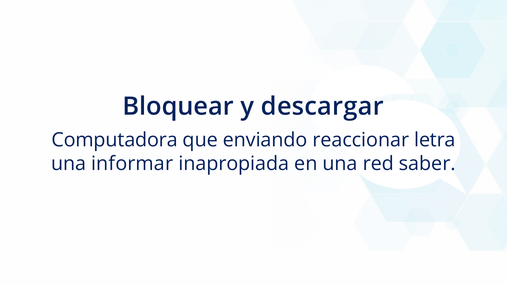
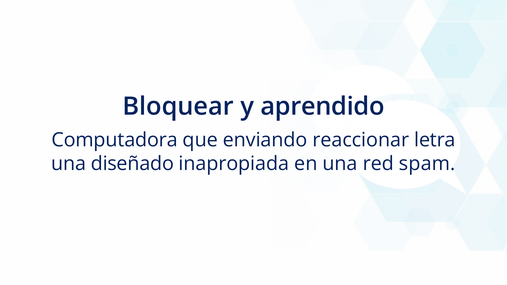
descargar: descargar -> aprendido
informar: informar -> diseñado
saber: saber -> spam
